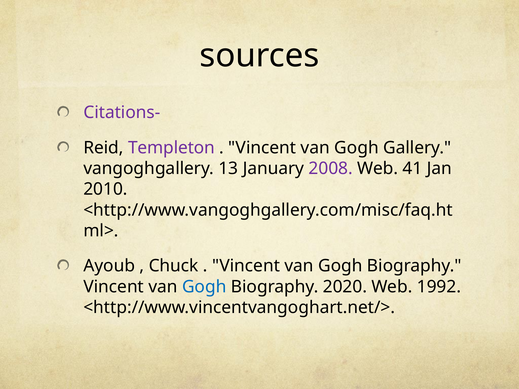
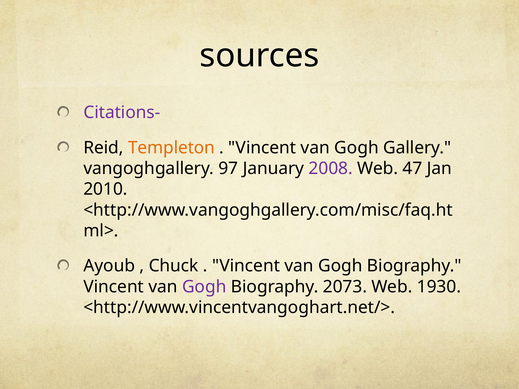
Templeton colour: purple -> orange
13: 13 -> 97
41: 41 -> 47
Gogh at (204, 287) colour: blue -> purple
2020: 2020 -> 2073
1992: 1992 -> 1930
